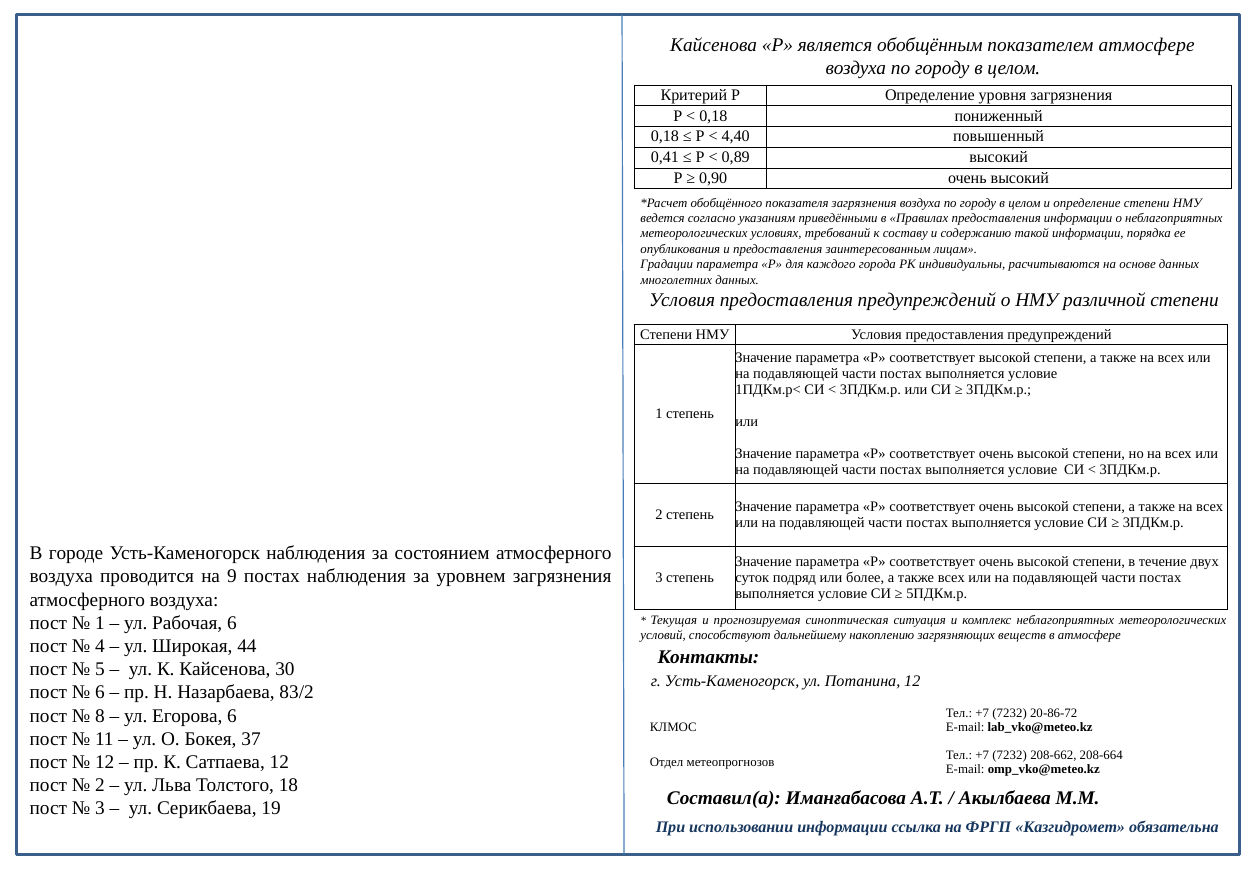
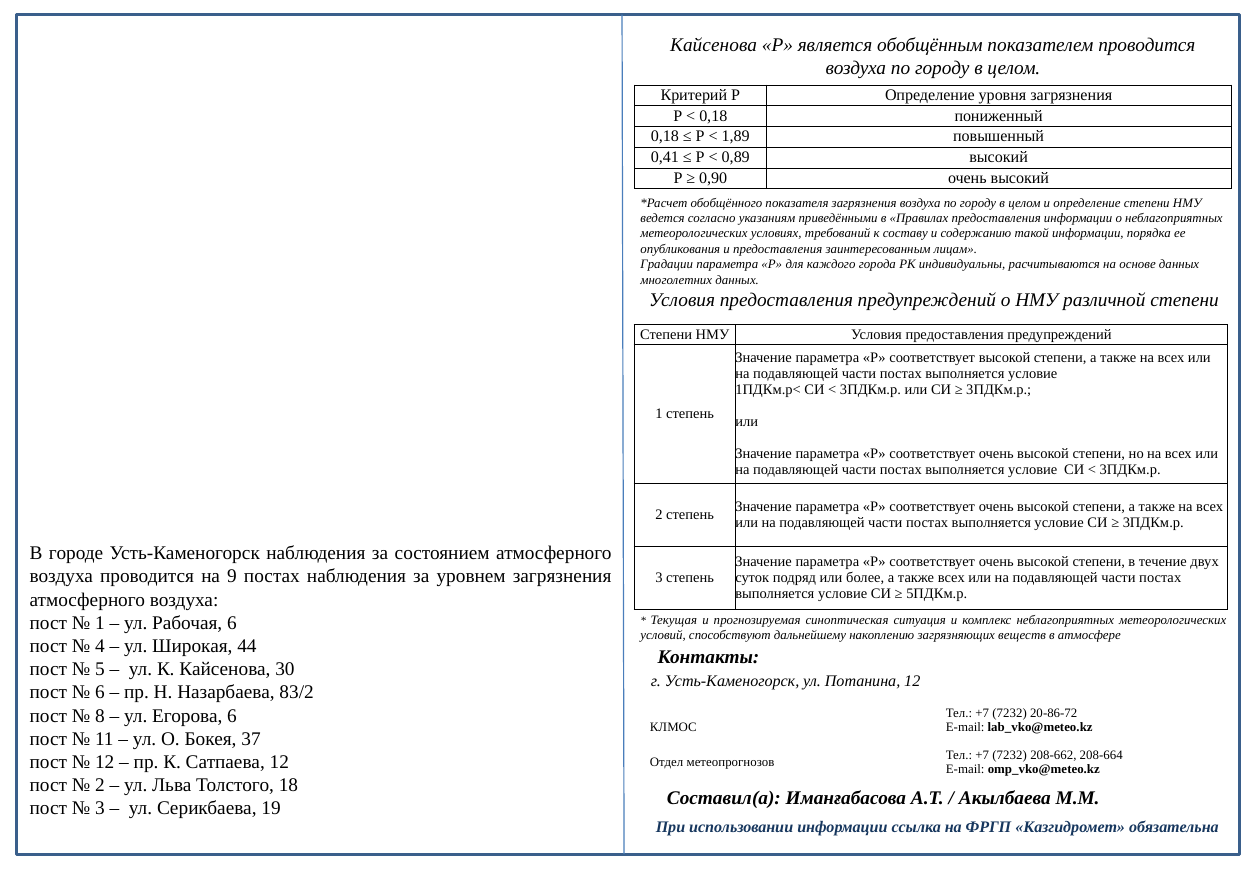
показателем атмосфере: атмосфере -> проводится
4,40: 4,40 -> 1,89
